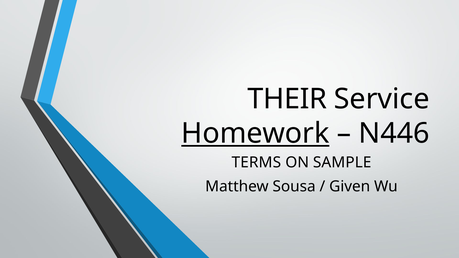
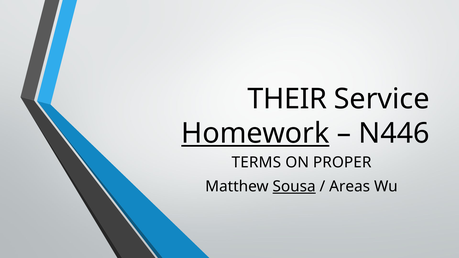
SAMPLE: SAMPLE -> PROPER
Sousa underline: none -> present
Given: Given -> Areas
